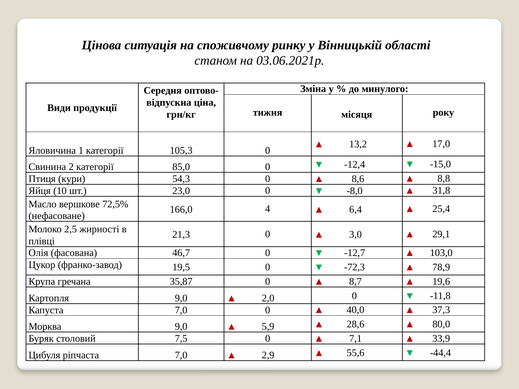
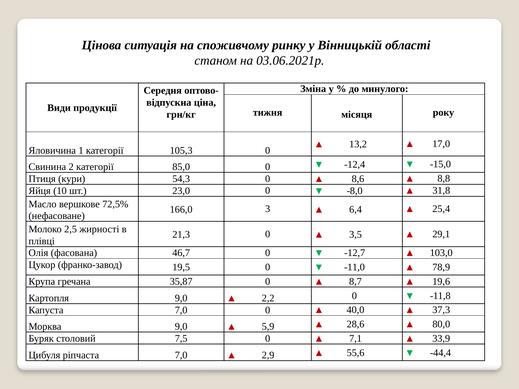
4: 4 -> 3
3,0: 3,0 -> 3,5
-72,3: -72,3 -> -11,0
2,0: 2,0 -> 2,2
